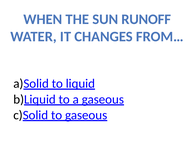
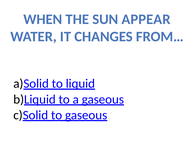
RUNOFF: RUNOFF -> APPEAR
